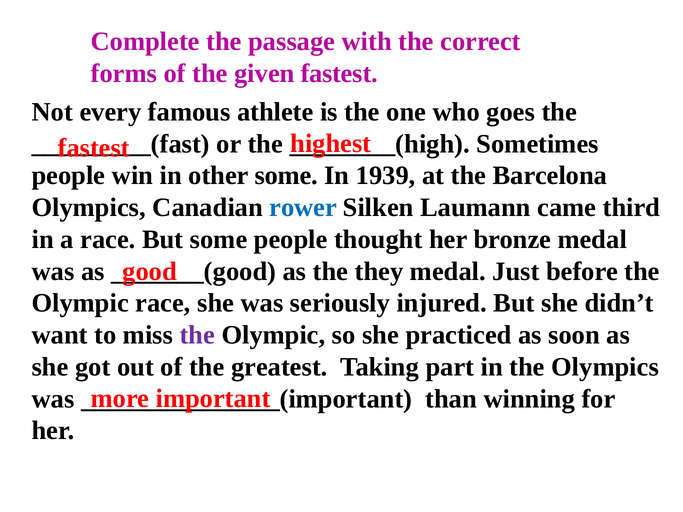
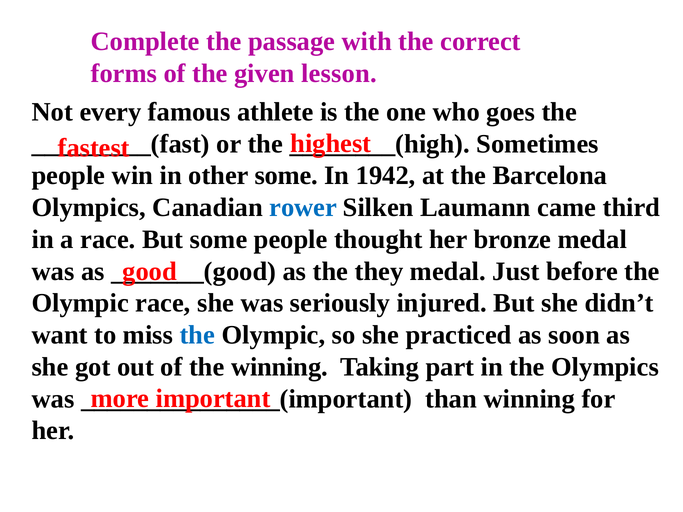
given fastest: fastest -> lesson
1939: 1939 -> 1942
the at (197, 335) colour: purple -> blue
the greatest: greatest -> winning
